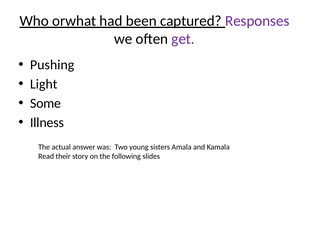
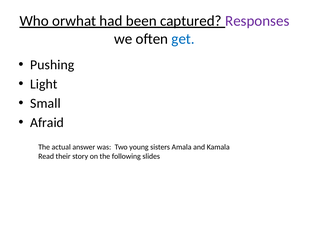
get colour: purple -> blue
Some: Some -> Small
Illness: Illness -> Afraid
